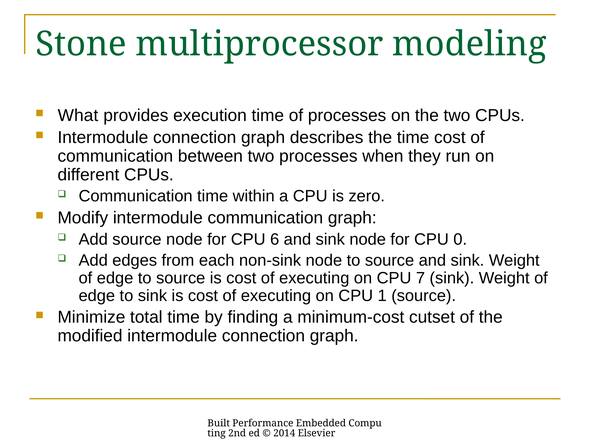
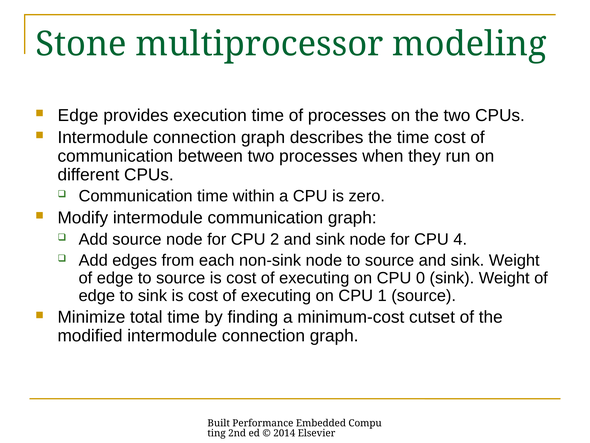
What at (78, 115): What -> Edge
6: 6 -> 2
0: 0 -> 4
7: 7 -> 0
